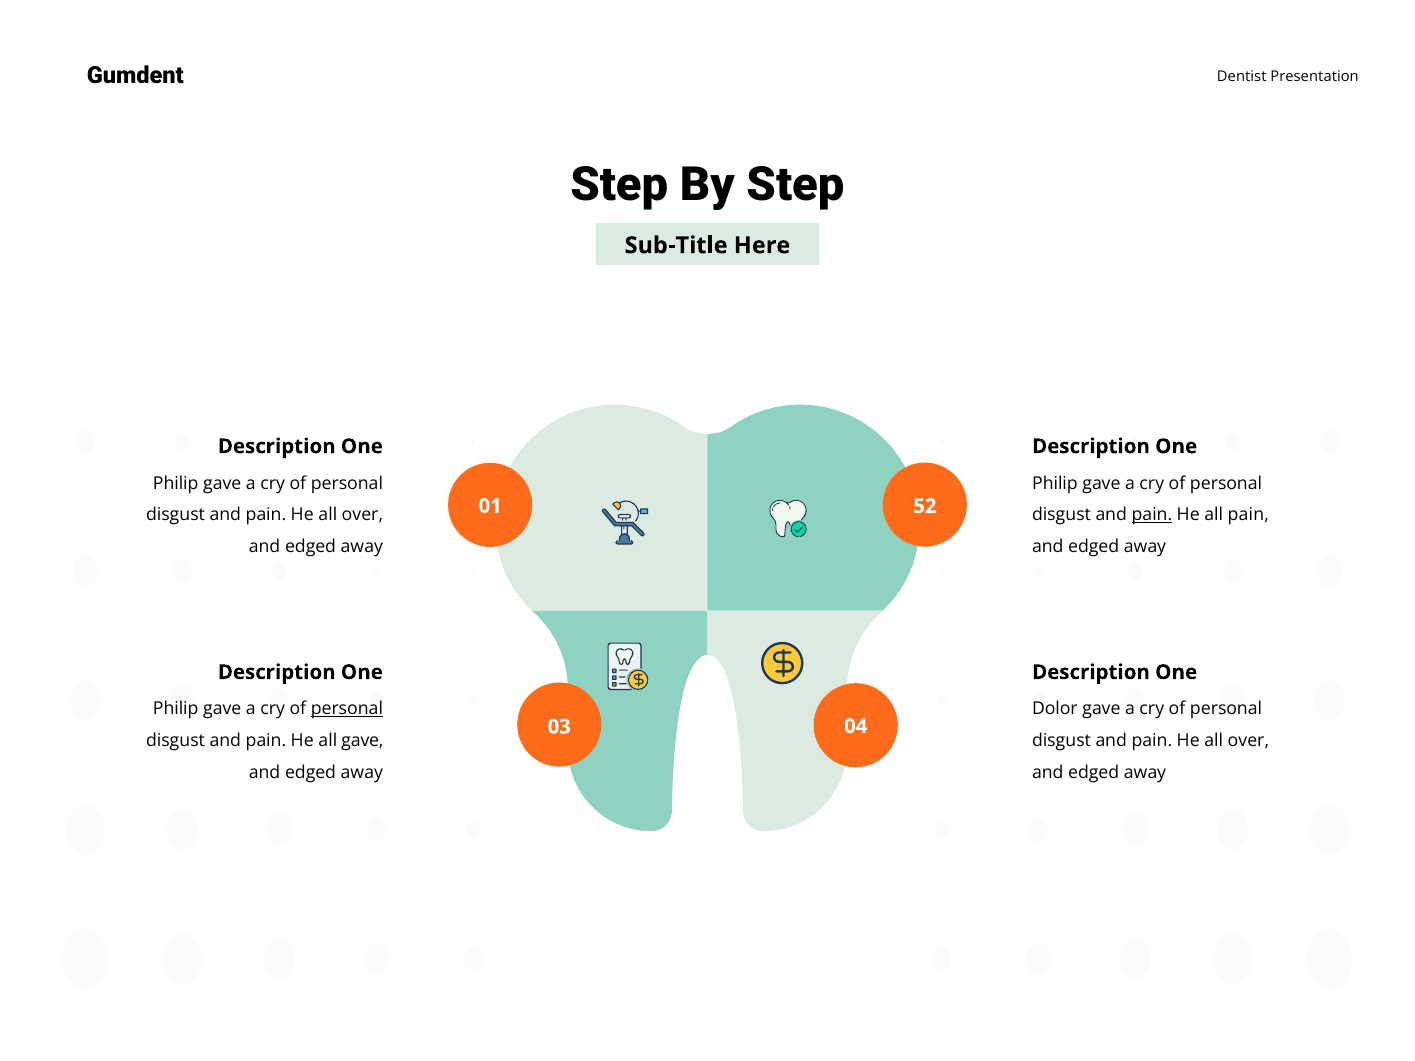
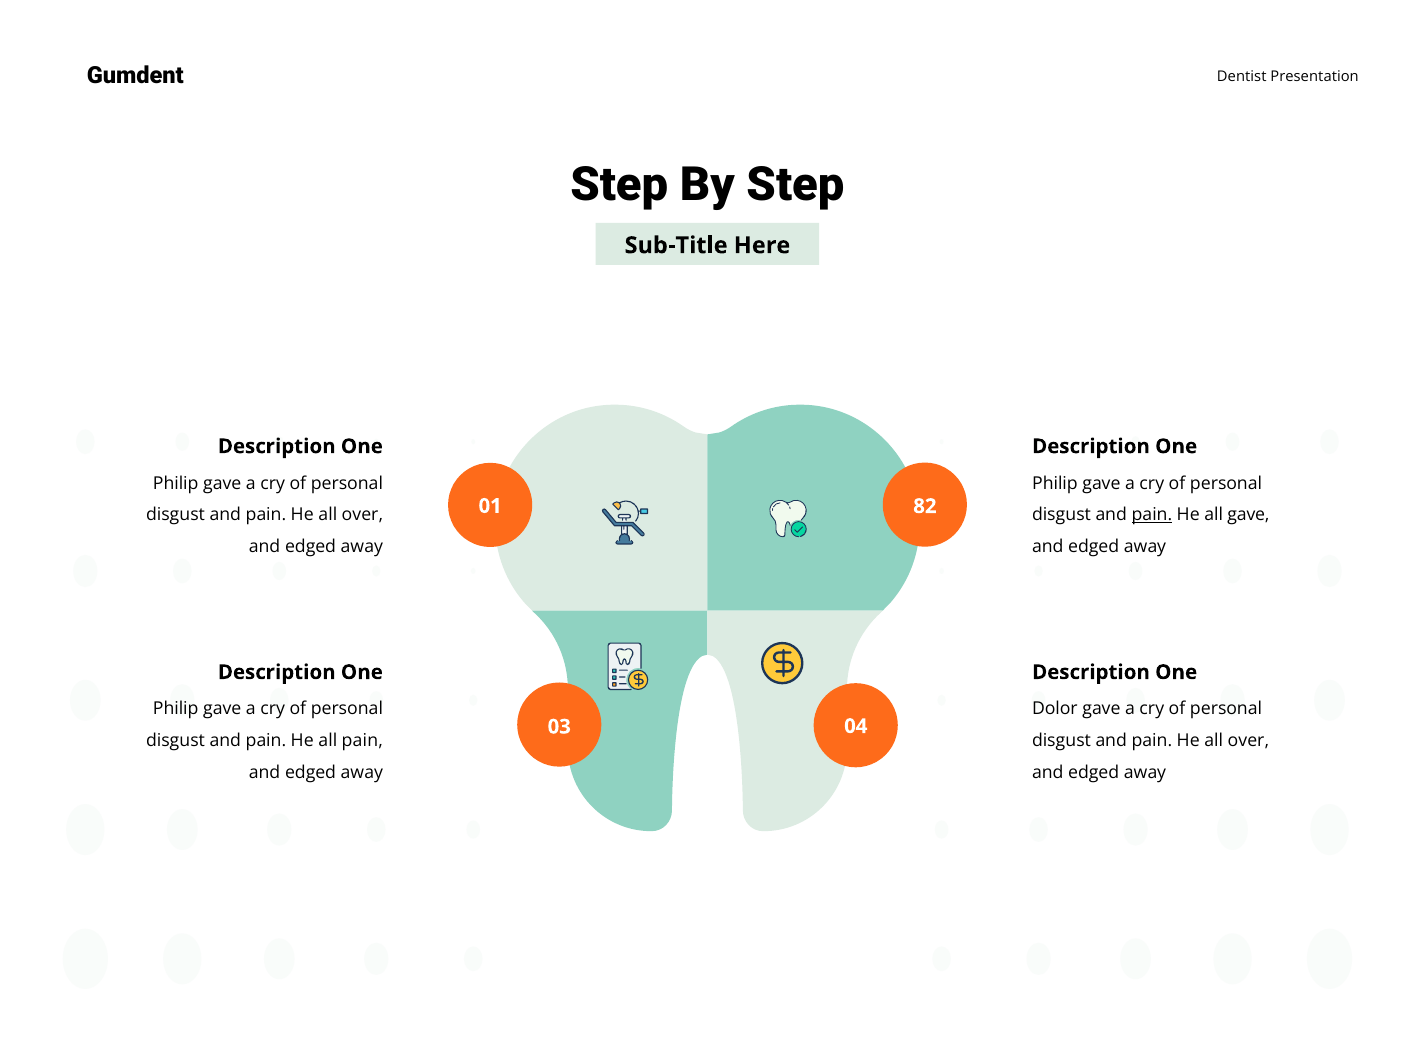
52: 52 -> 82
all pain: pain -> gave
personal at (347, 709) underline: present -> none
all gave: gave -> pain
